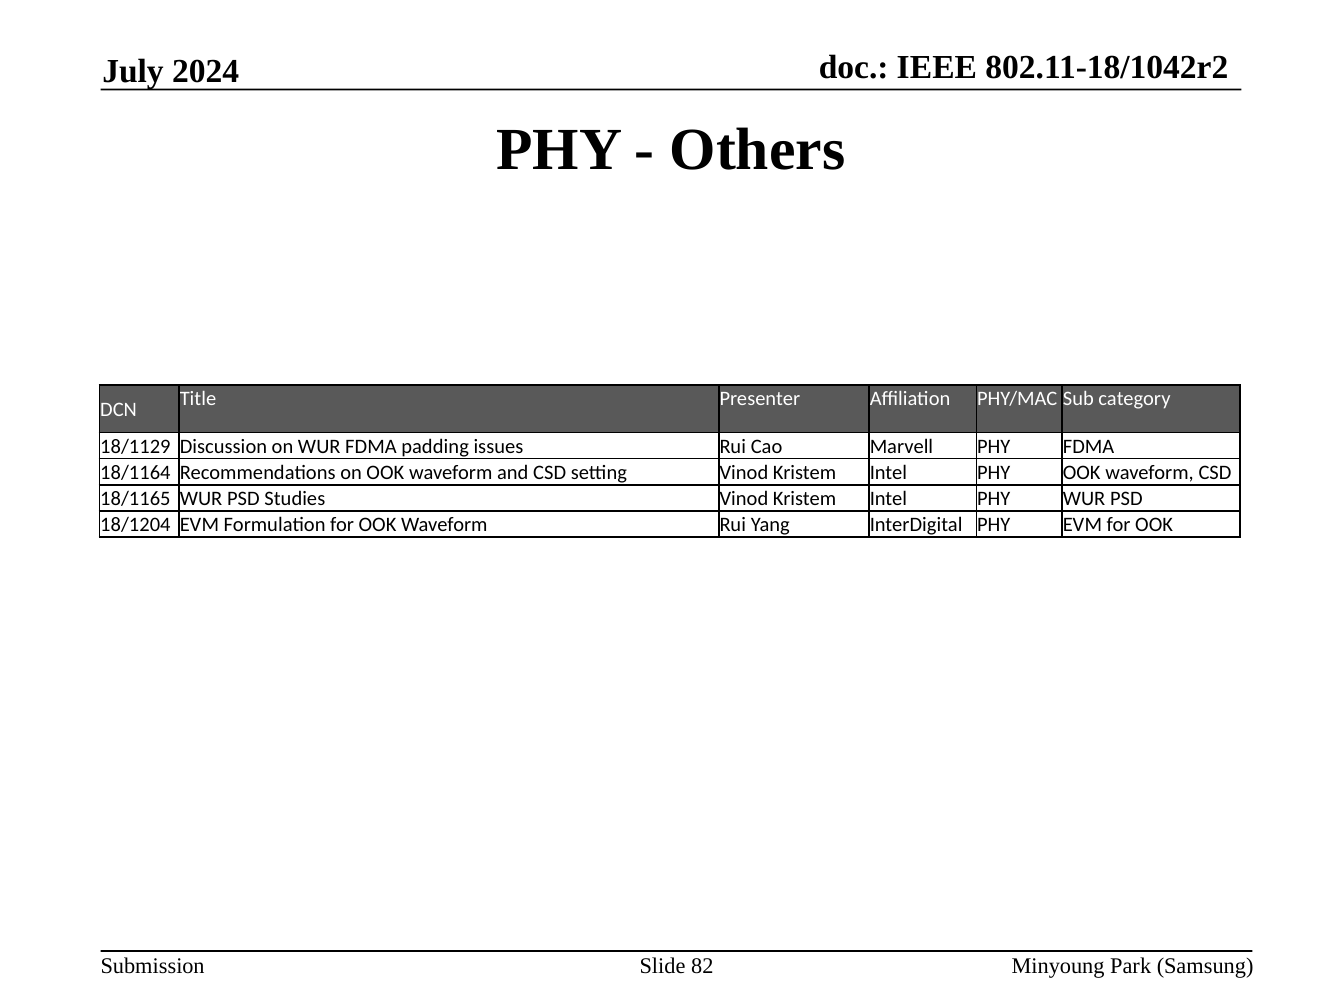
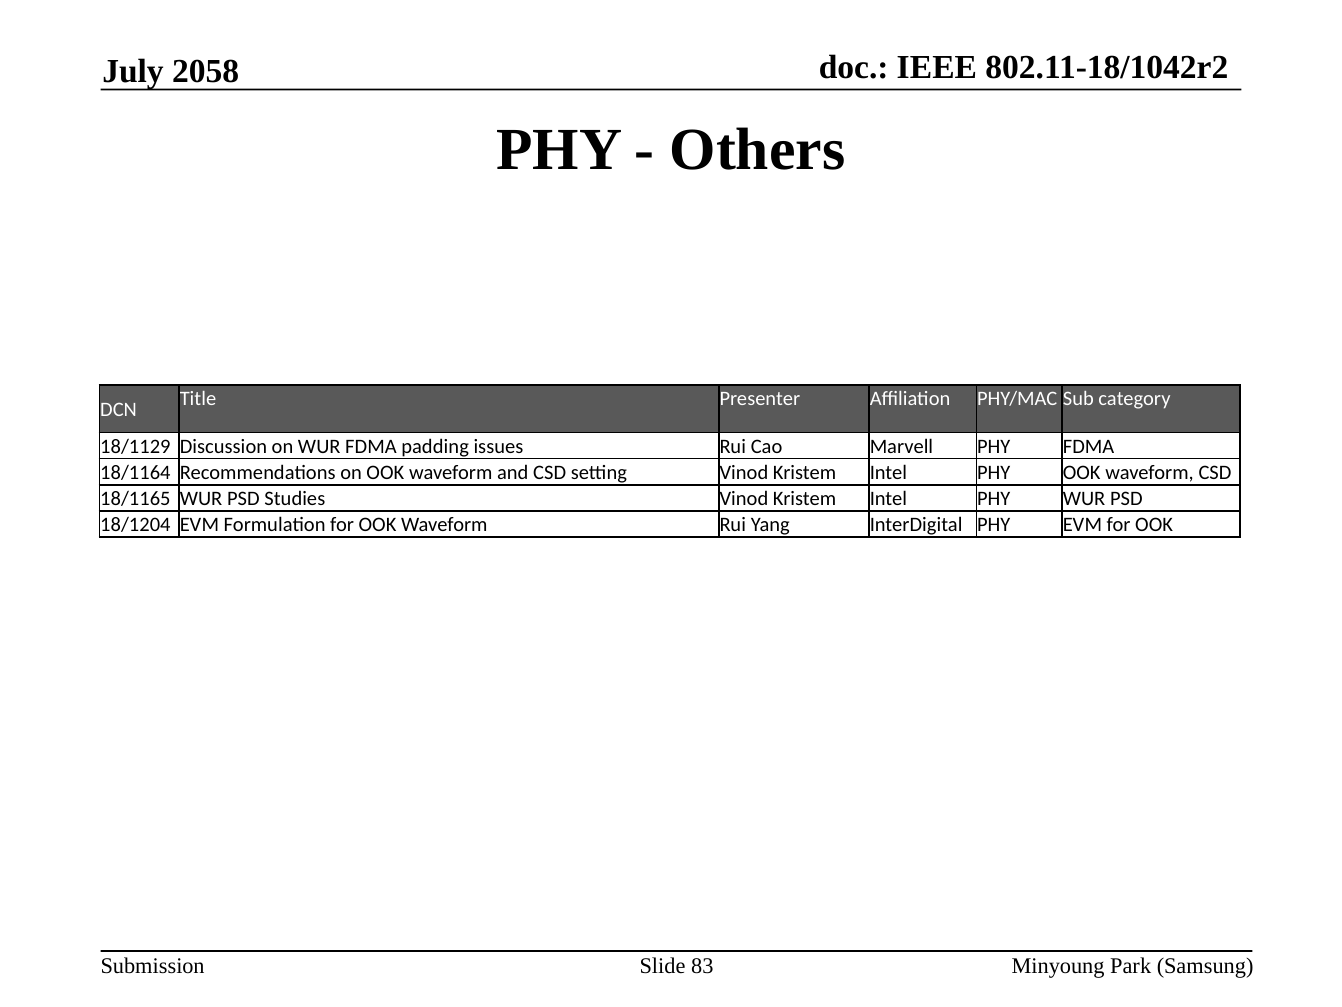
2024: 2024 -> 2058
82: 82 -> 83
